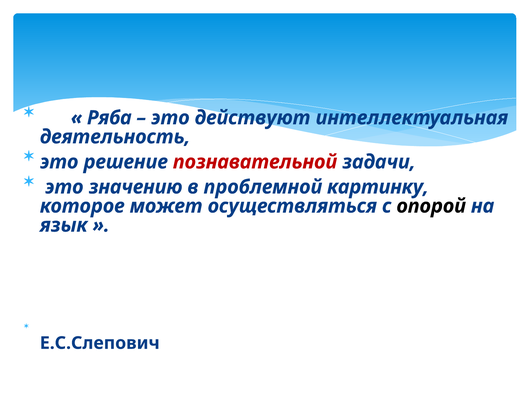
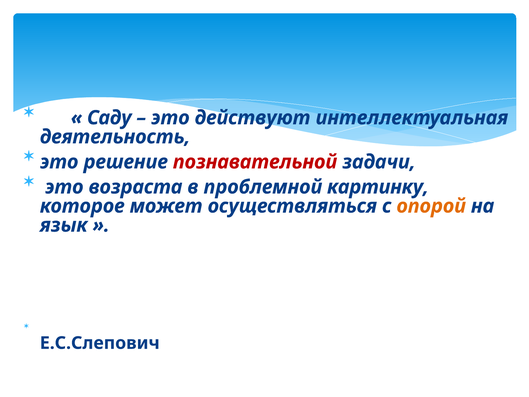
Ряба: Ряба -> Саду
значению: значению -> возраста
опорой colour: black -> orange
